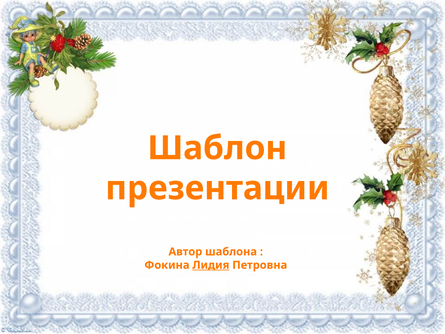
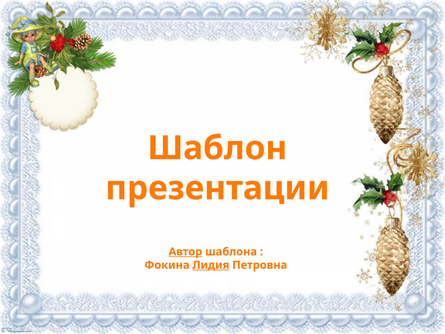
Автор underline: none -> present
